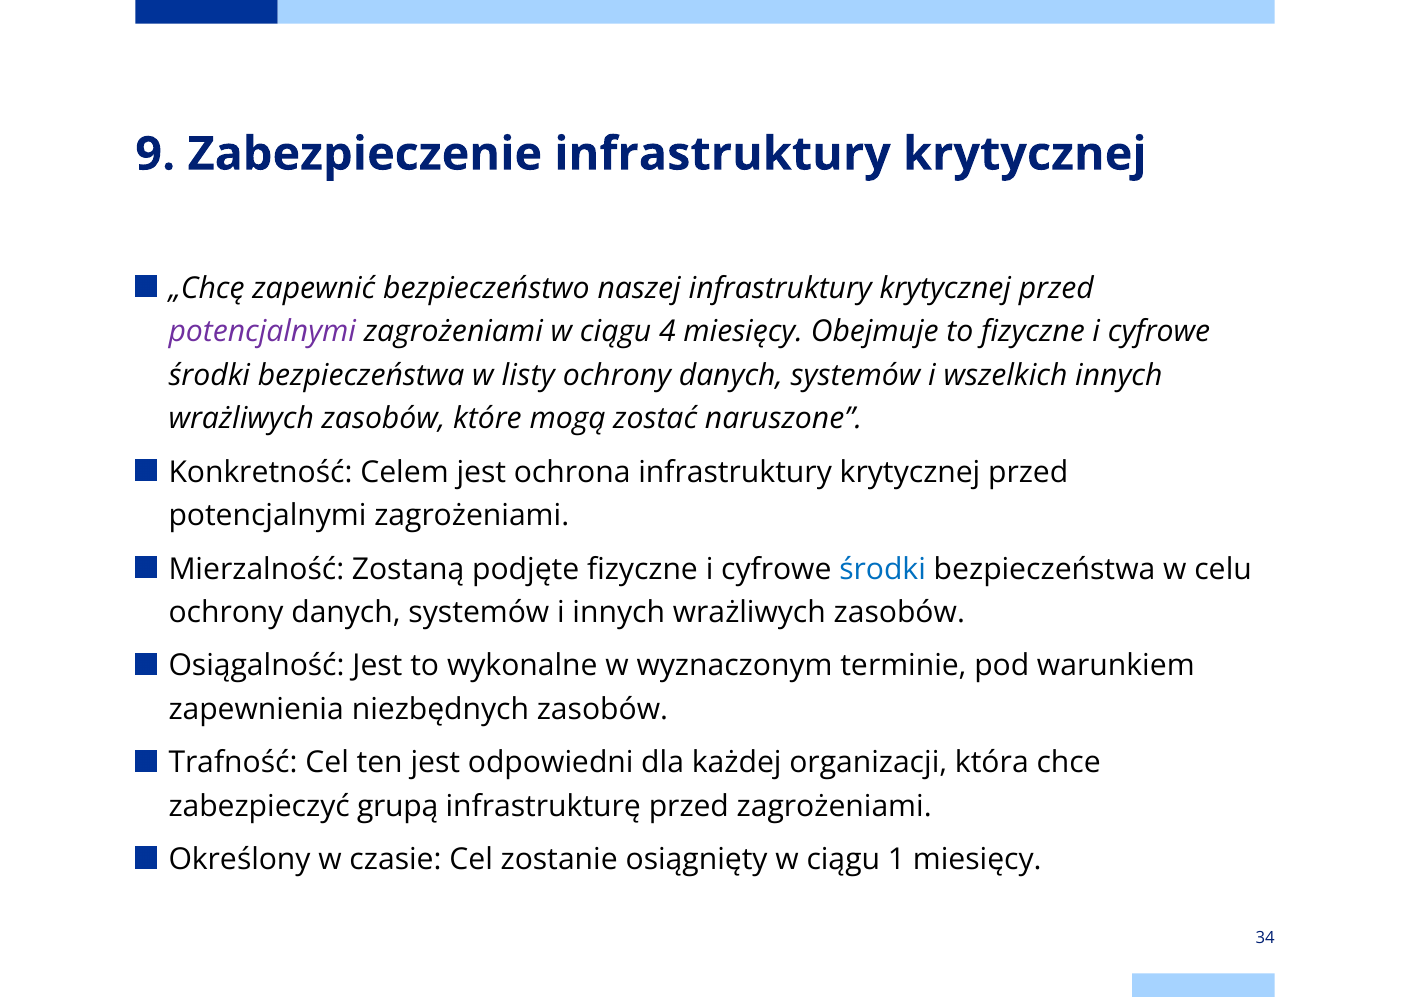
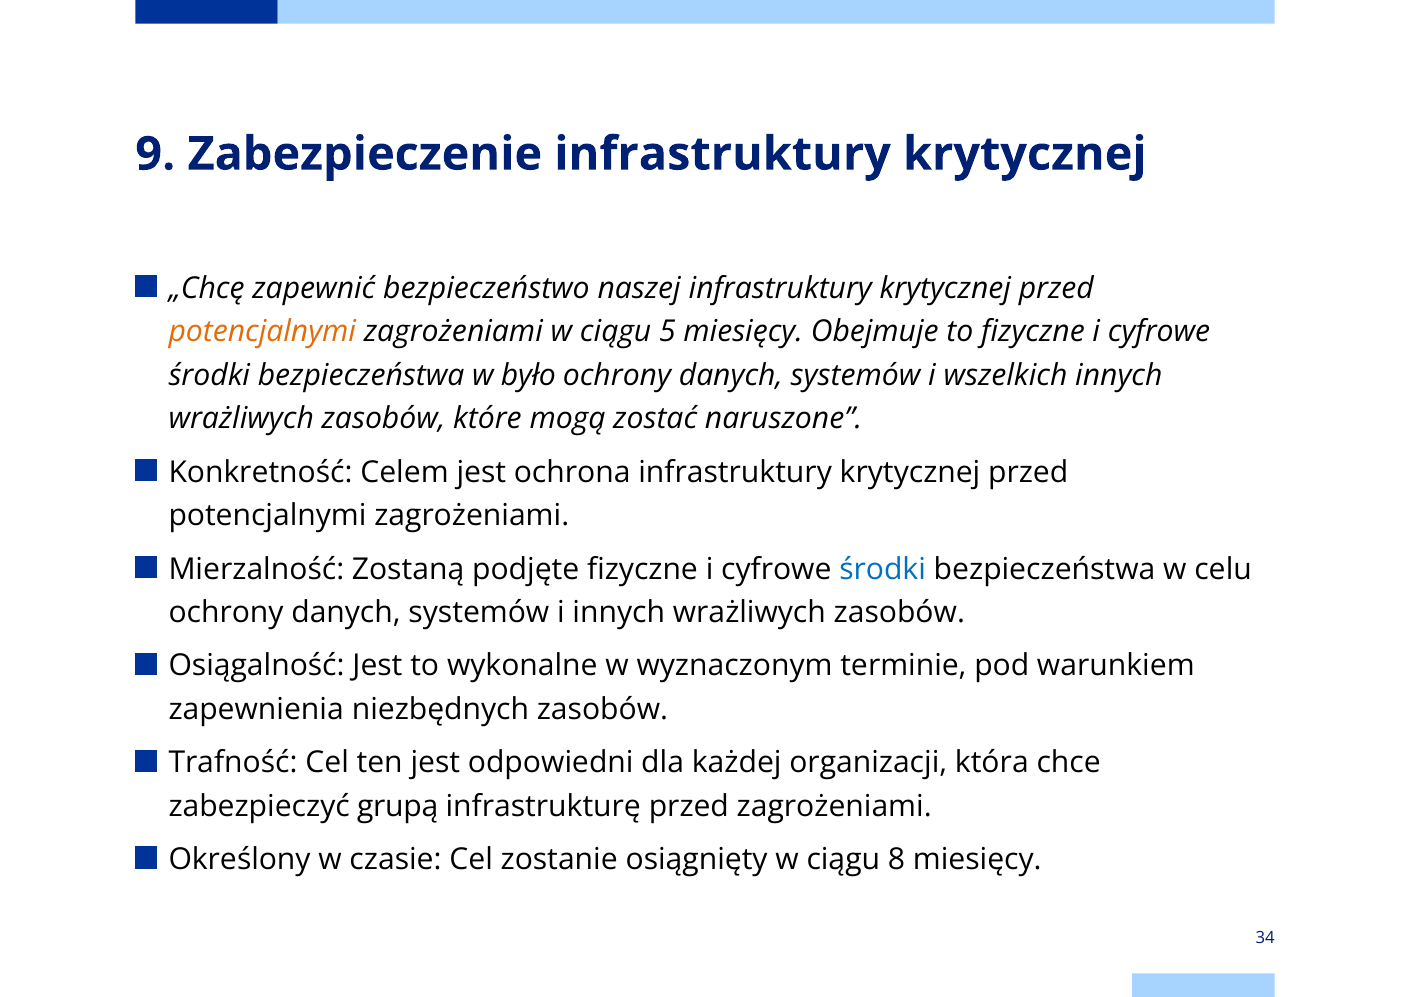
potencjalnymi at (262, 332) colour: purple -> orange
4: 4 -> 5
listy: listy -> było
1: 1 -> 8
